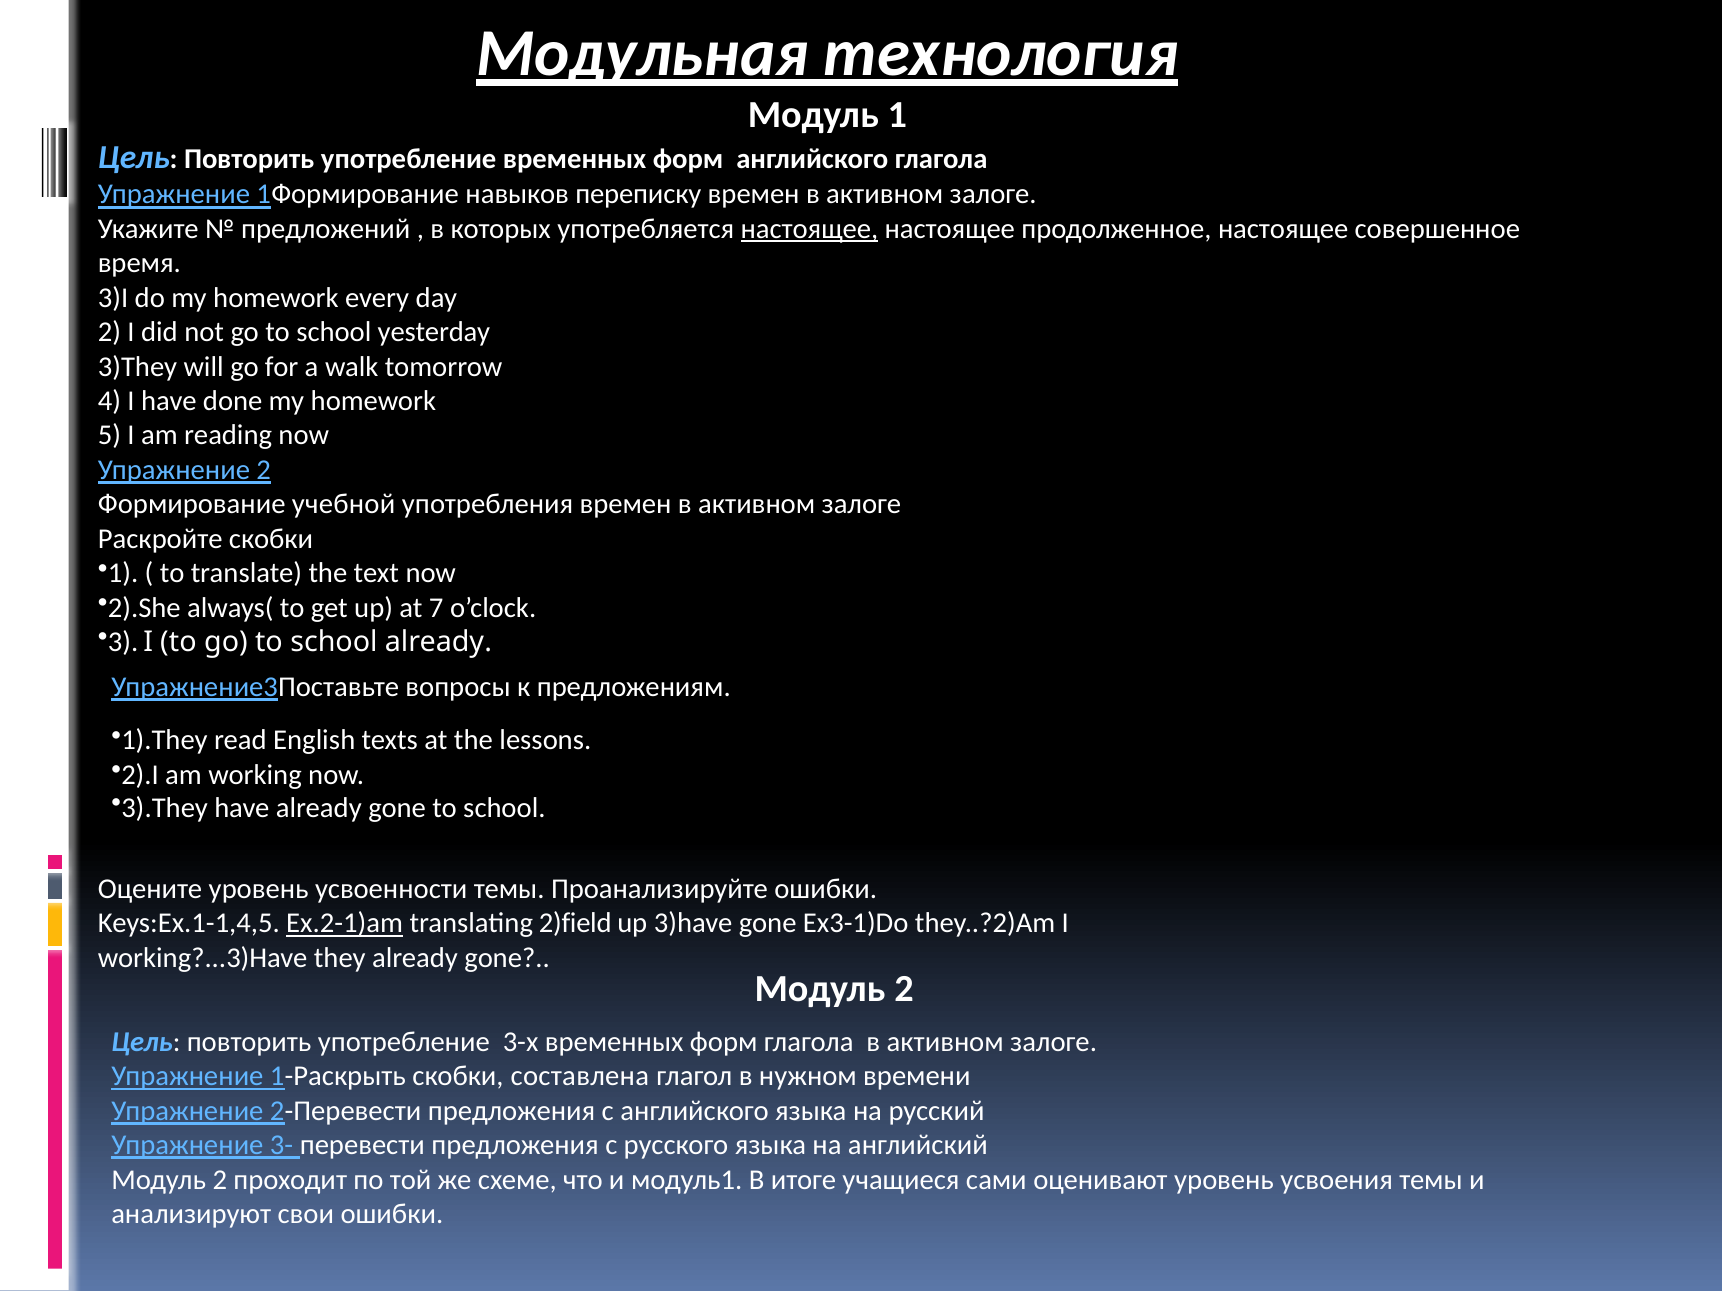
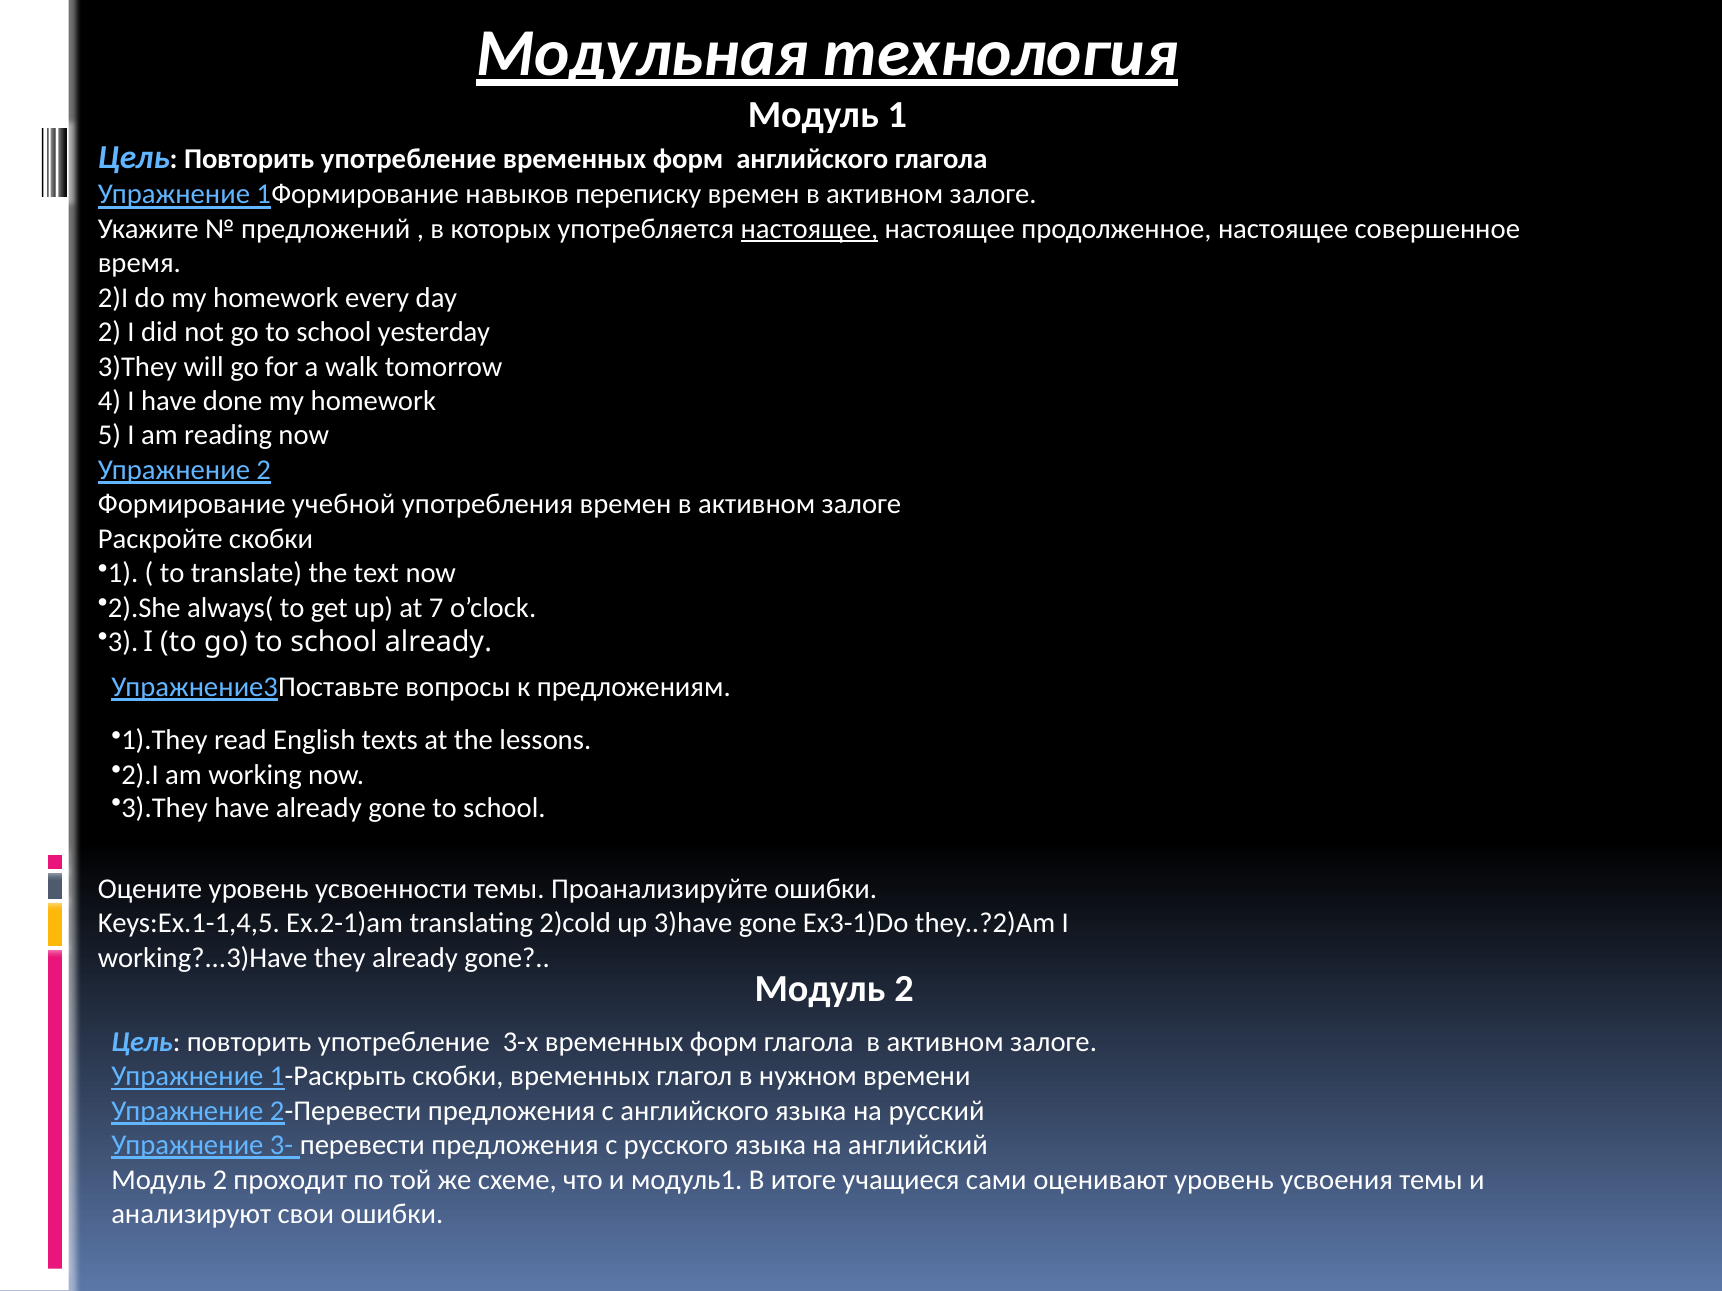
3)I: 3)I -> 2)I
Ex.2-1)am underline: present -> none
2)field: 2)field -> 2)cold
скобки составлена: составлена -> временных
